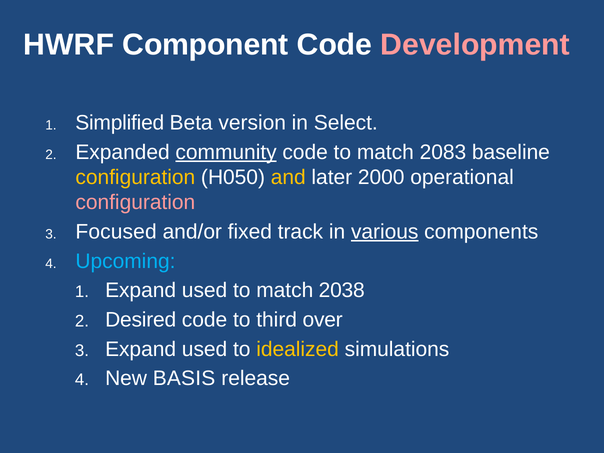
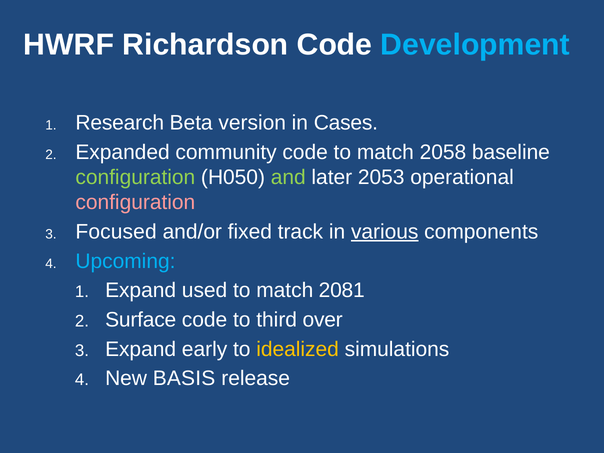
Component: Component -> Richardson
Development colour: pink -> light blue
Simplified: Simplified -> Research
Select: Select -> Cases
community underline: present -> none
2083: 2083 -> 2058
configuration at (135, 177) colour: yellow -> light green
and colour: yellow -> light green
2000: 2000 -> 2053
2038: 2038 -> 2081
Desired: Desired -> Surface
used at (205, 349): used -> early
